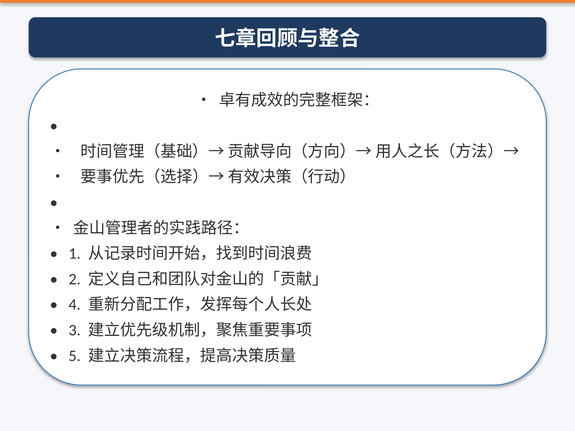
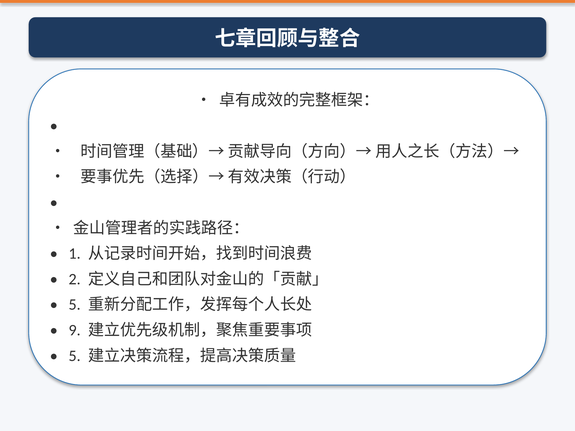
4 at (75, 305): 4 -> 5
3: 3 -> 9
